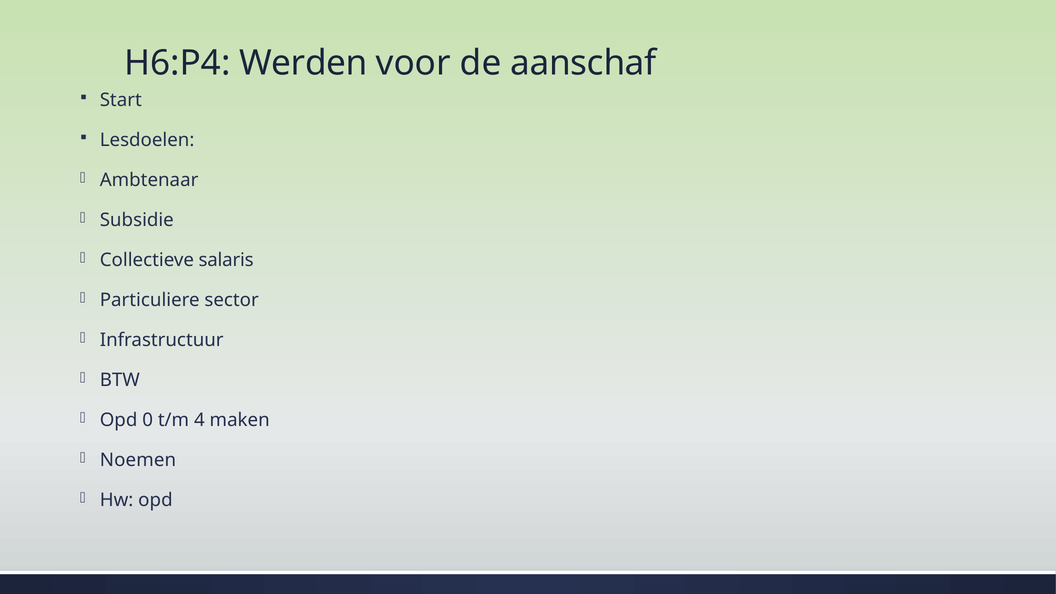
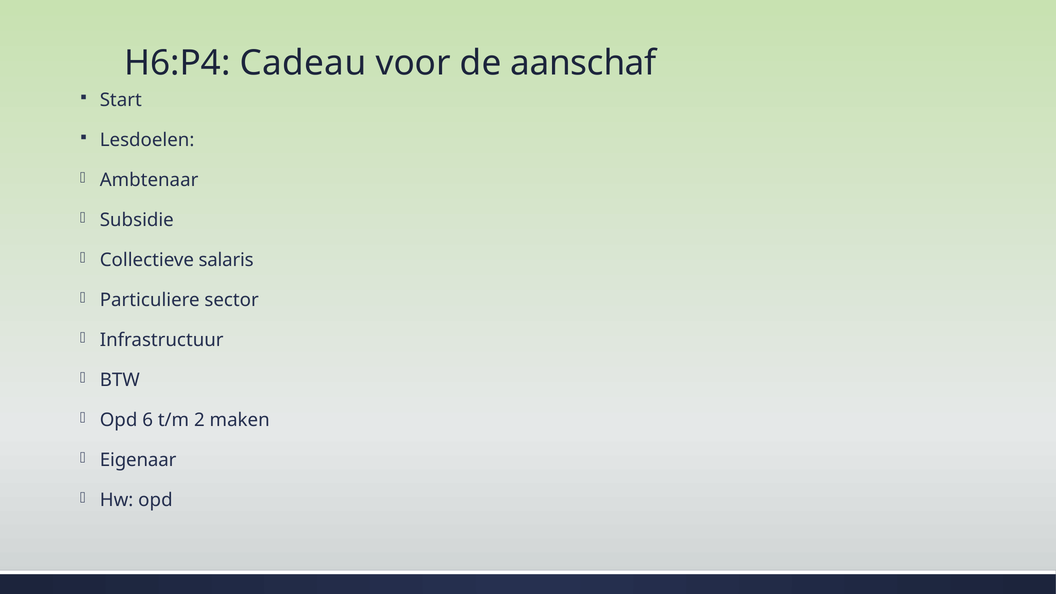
Werden: Werden -> Cadeau
0: 0 -> 6
4: 4 -> 2
Noemen: Noemen -> Eigenaar
